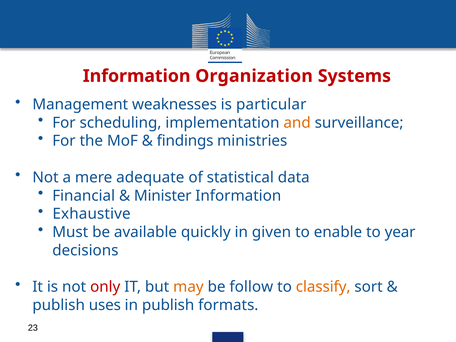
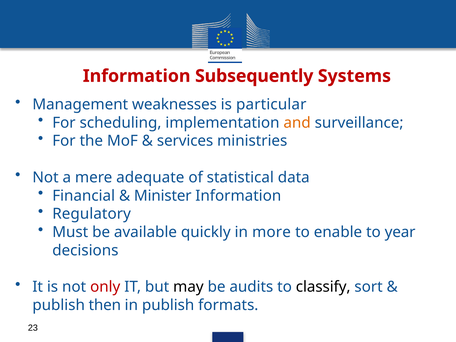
Organization: Organization -> Subsequently
findings: findings -> services
Exhaustive: Exhaustive -> Regulatory
given: given -> more
may colour: orange -> black
follow: follow -> audits
classify colour: orange -> black
uses: uses -> then
